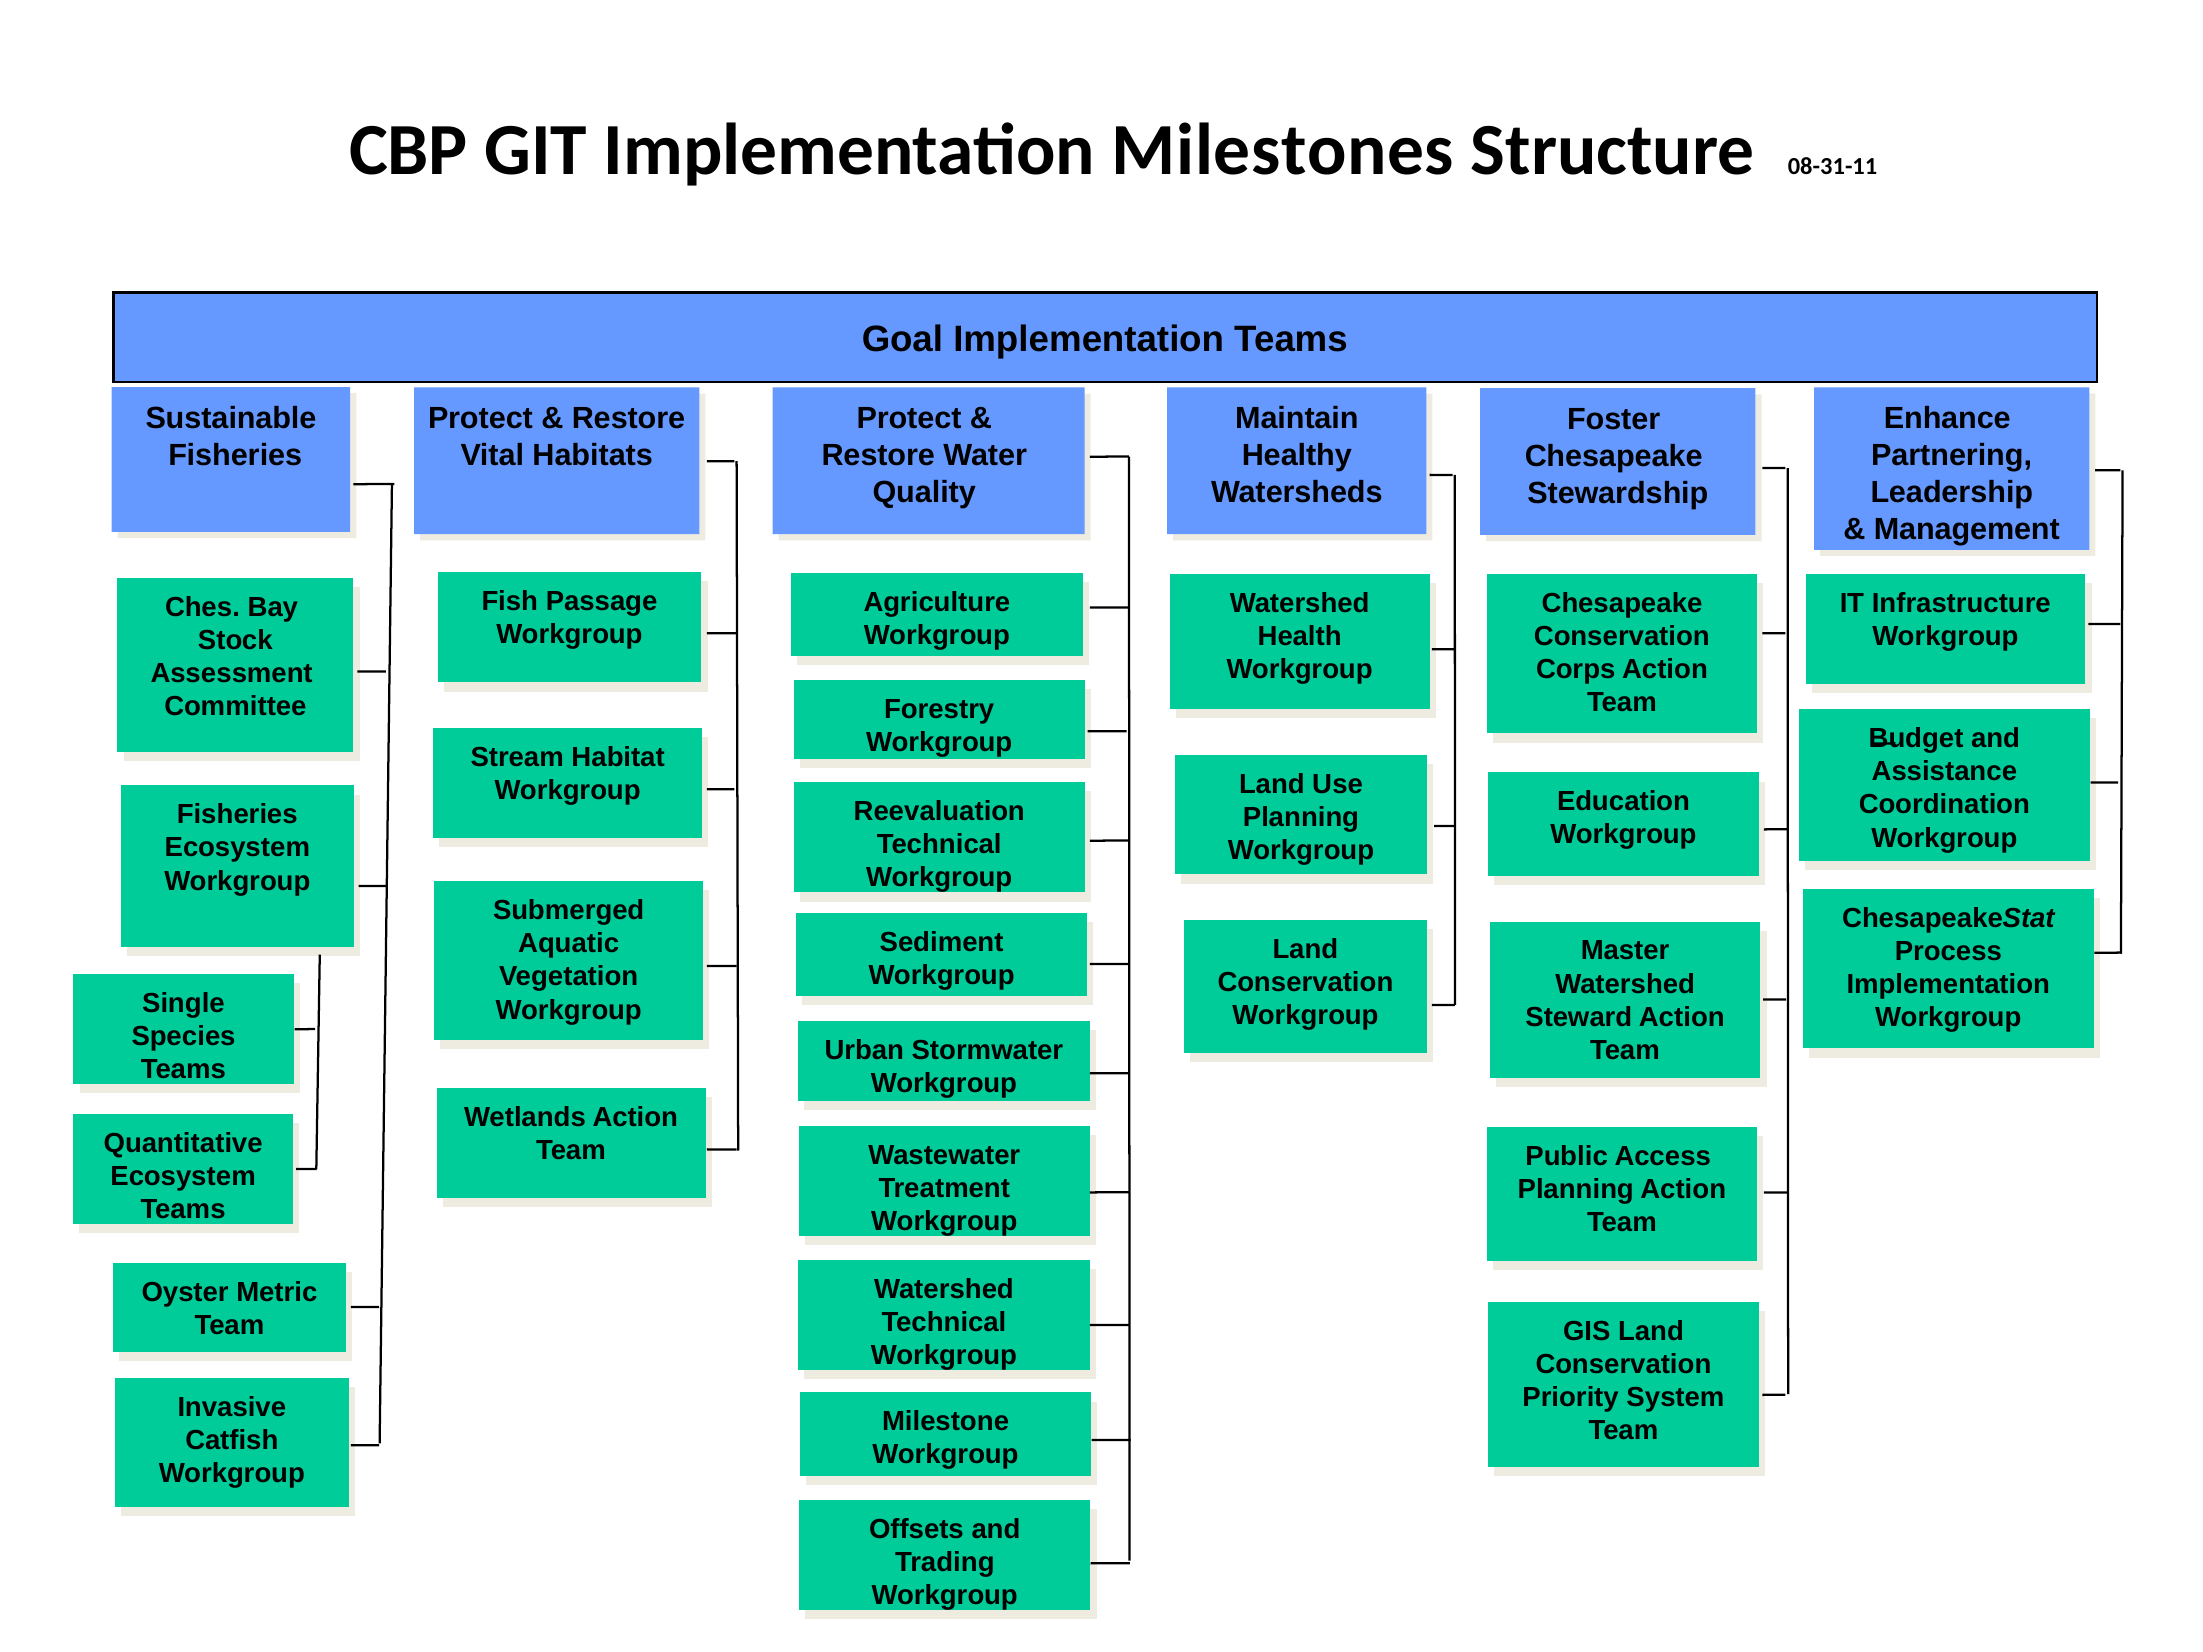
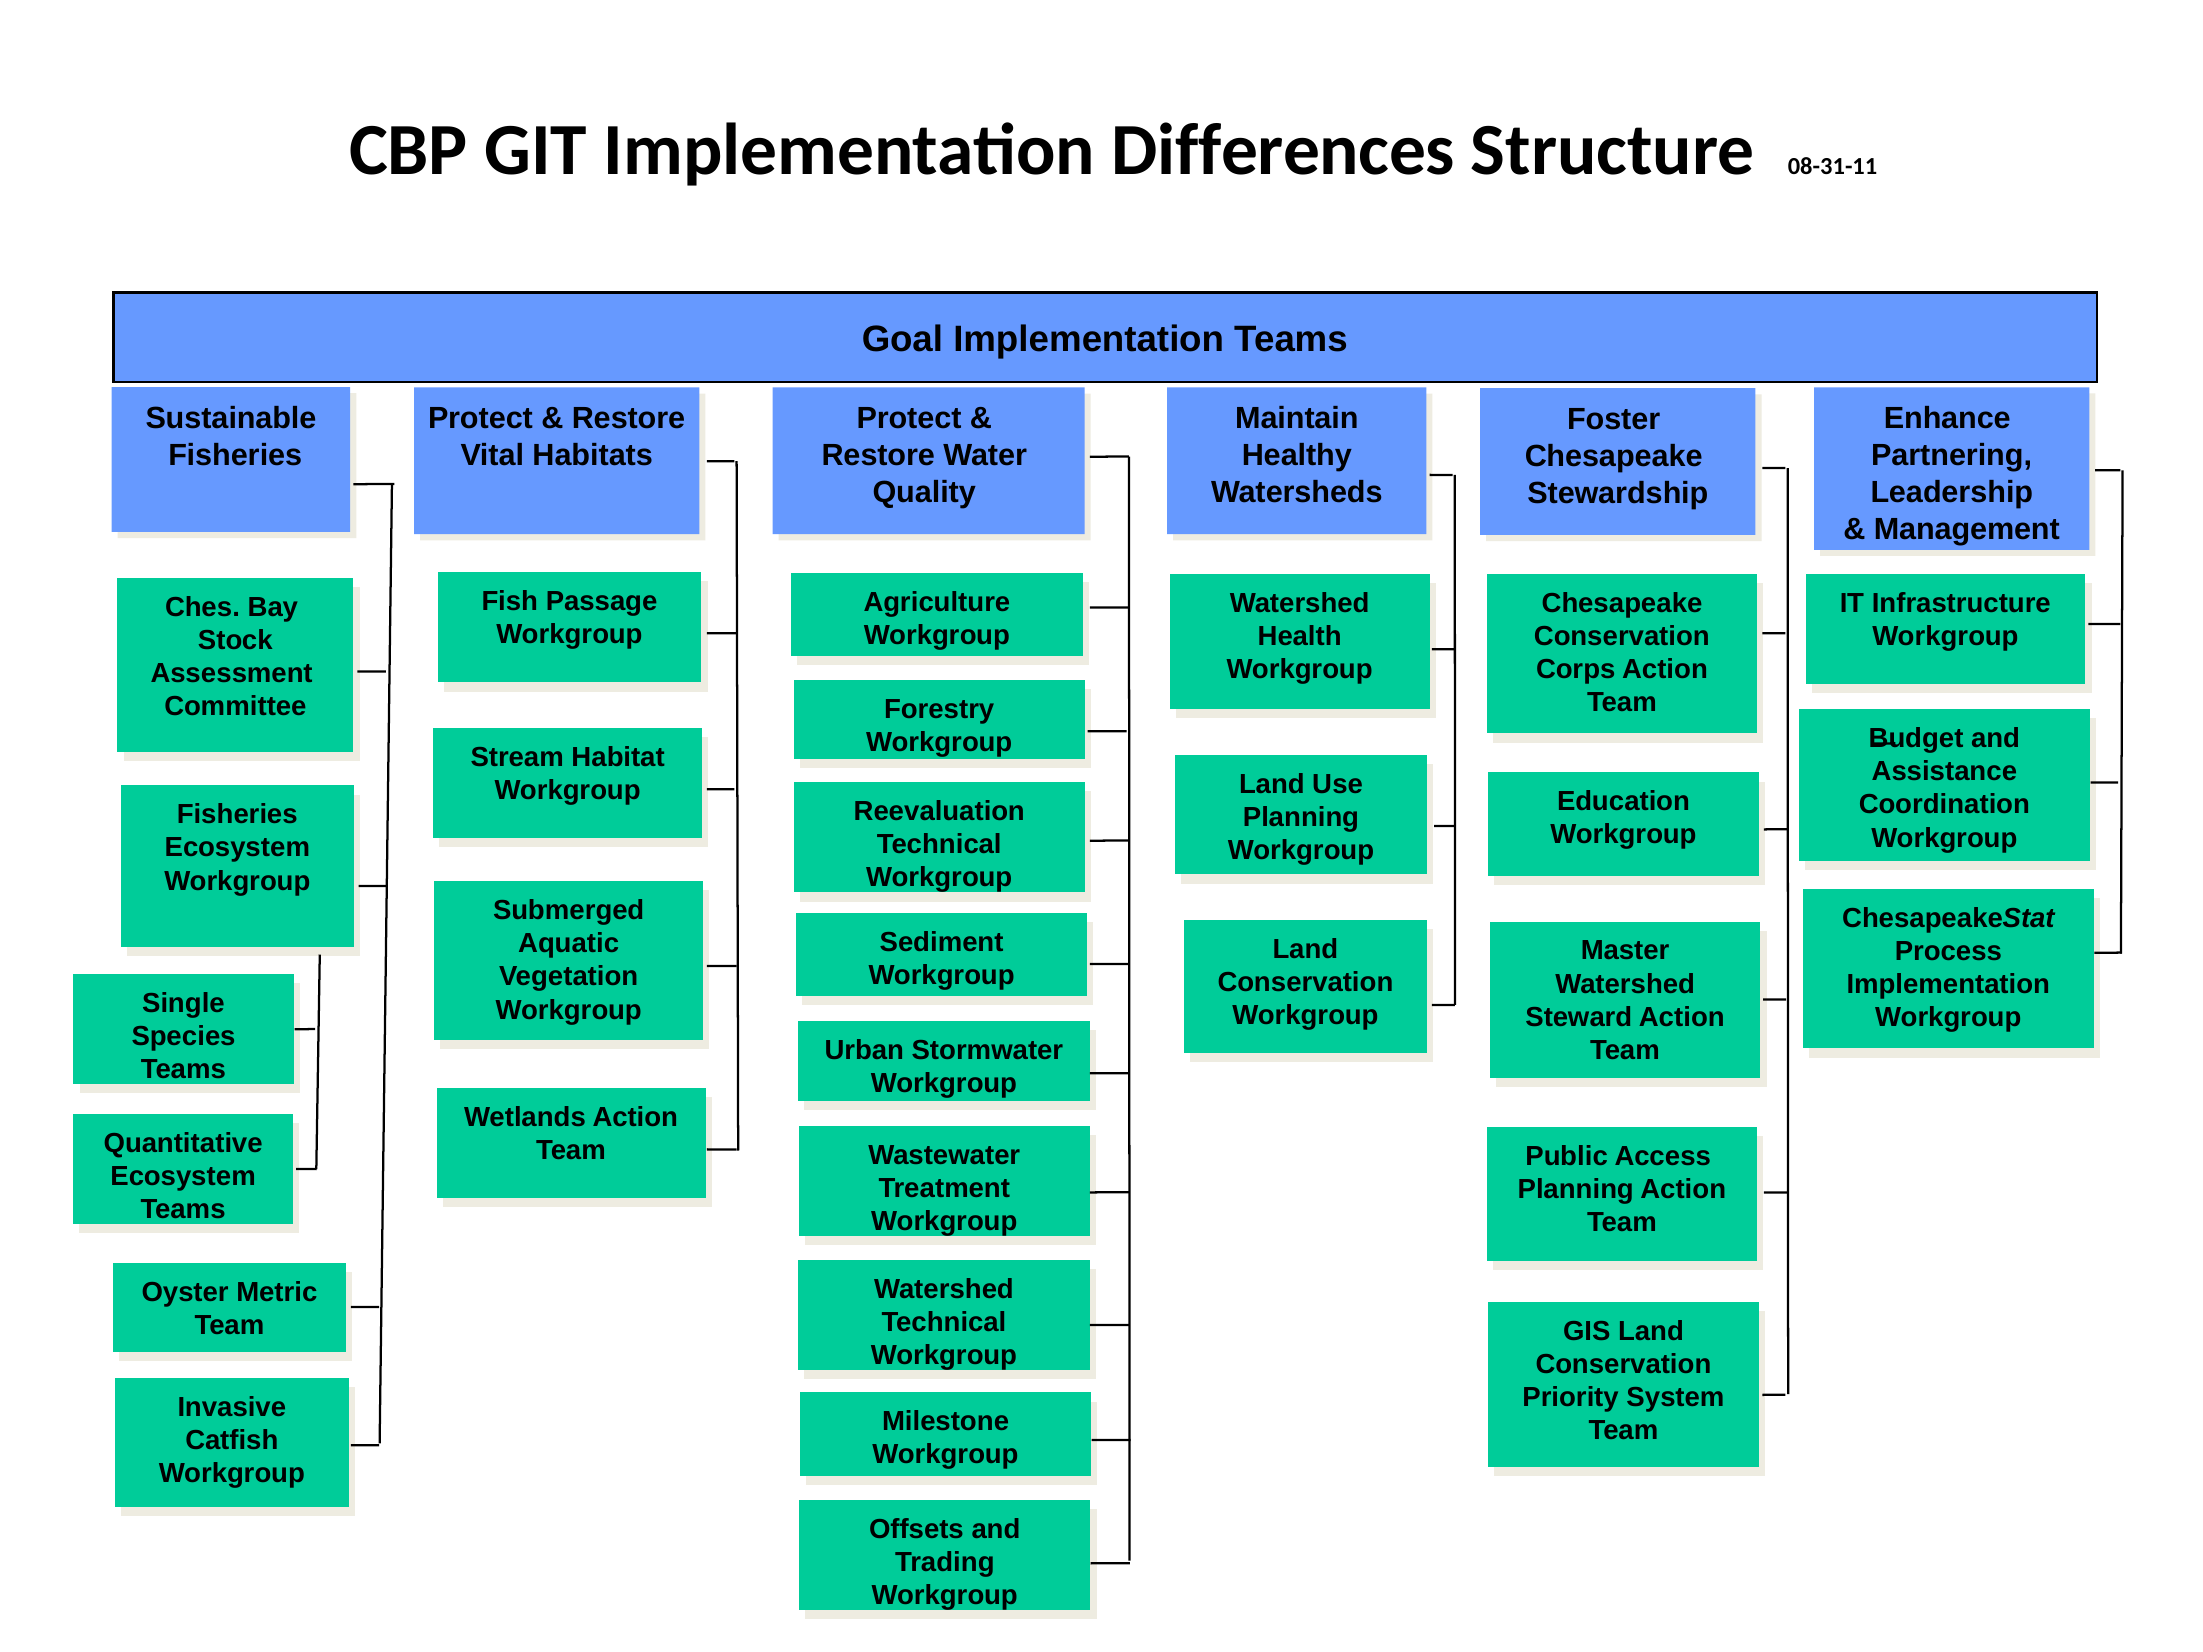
Milestones: Milestones -> Differences
